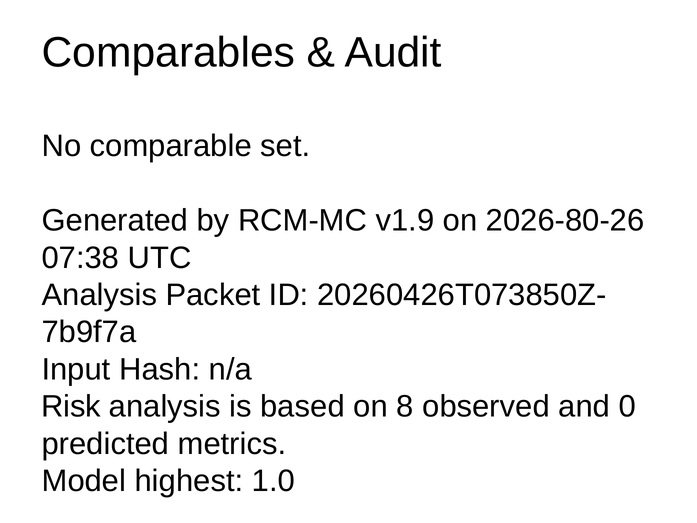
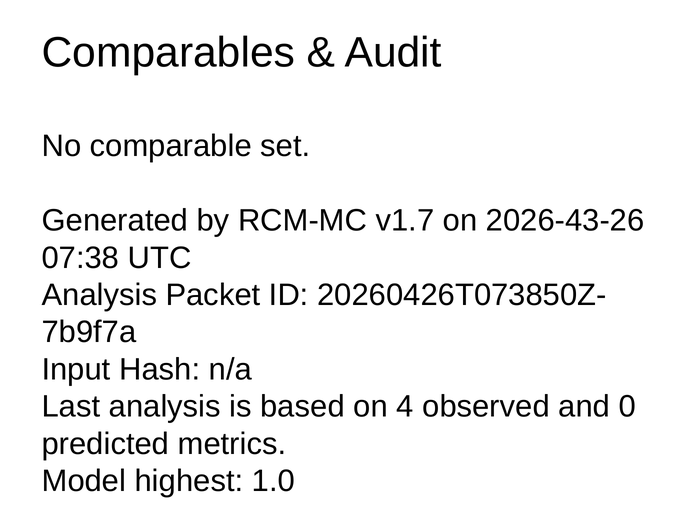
v1.9: v1.9 -> v1.7
2026-80-26: 2026-80-26 -> 2026-43-26
Risk: Risk -> Last
8: 8 -> 4
